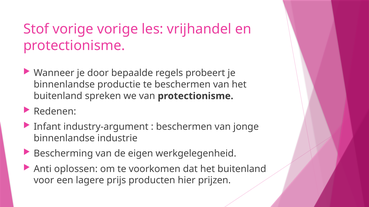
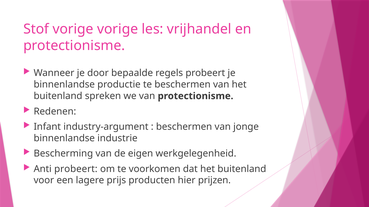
Anti oplossen: oplossen -> probeert
